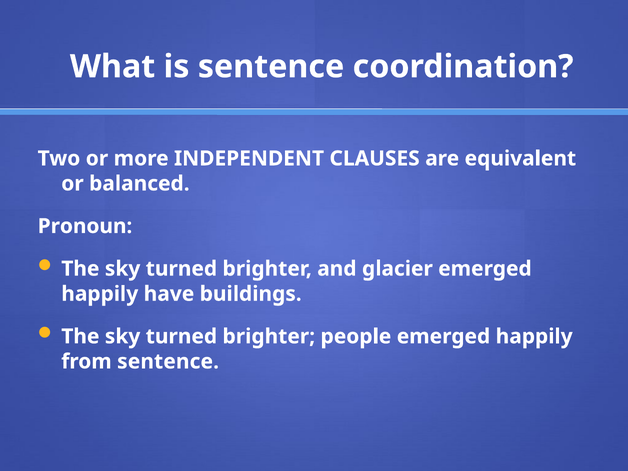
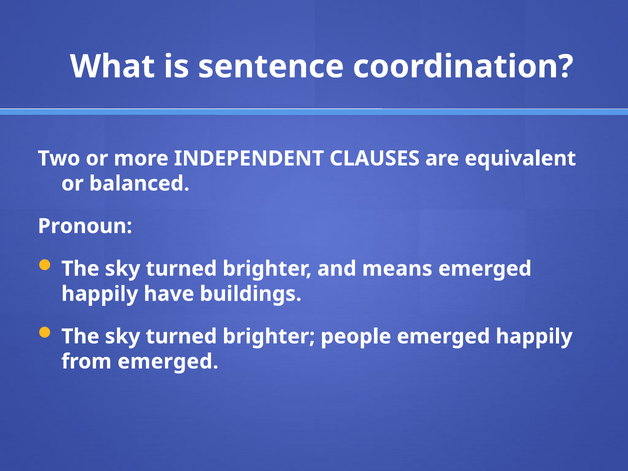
glacier: glacier -> means
from sentence: sentence -> emerged
